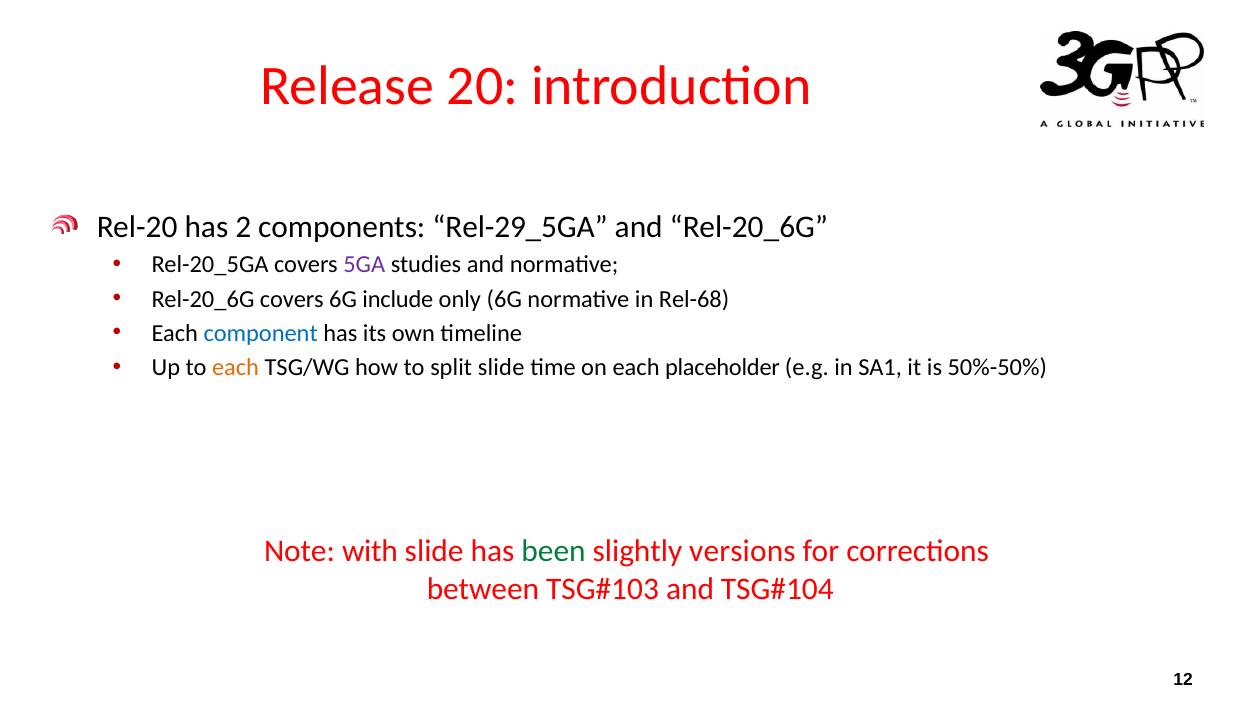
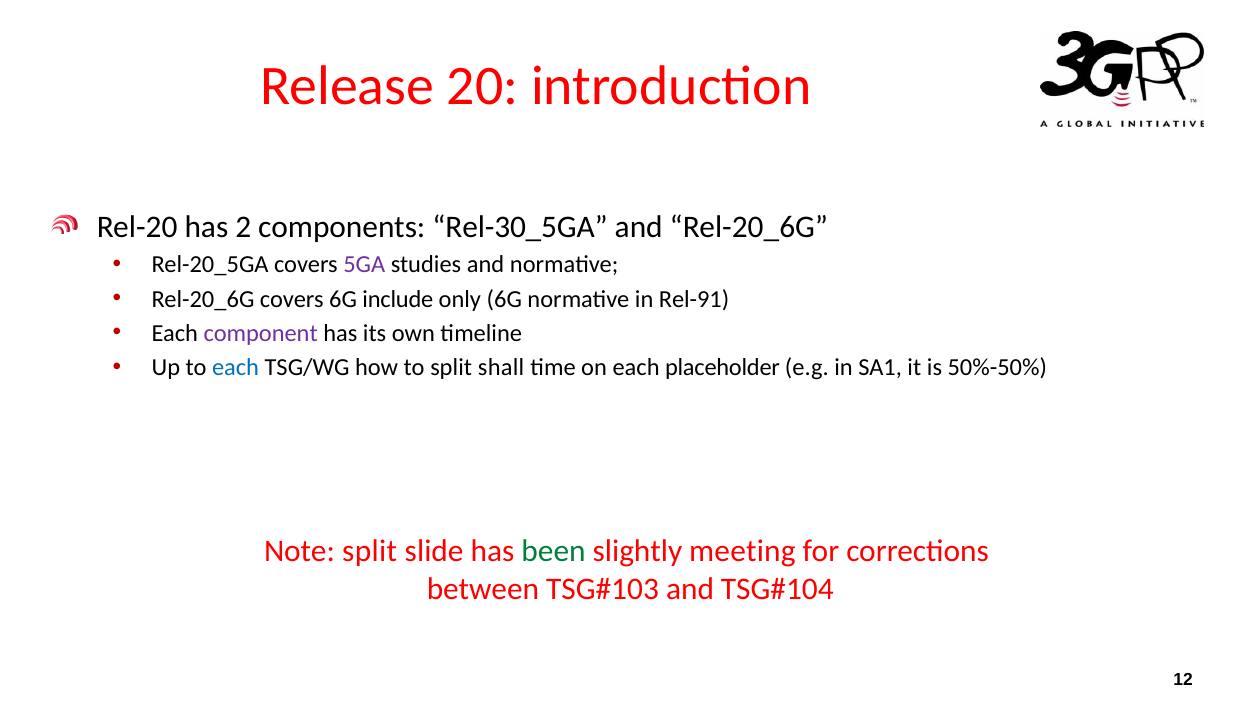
Rel-29_5GA: Rel-29_5GA -> Rel-30_5GA
Rel-68: Rel-68 -> Rel-91
component colour: blue -> purple
each at (236, 368) colour: orange -> blue
split slide: slide -> shall
Note with: with -> split
versions: versions -> meeting
